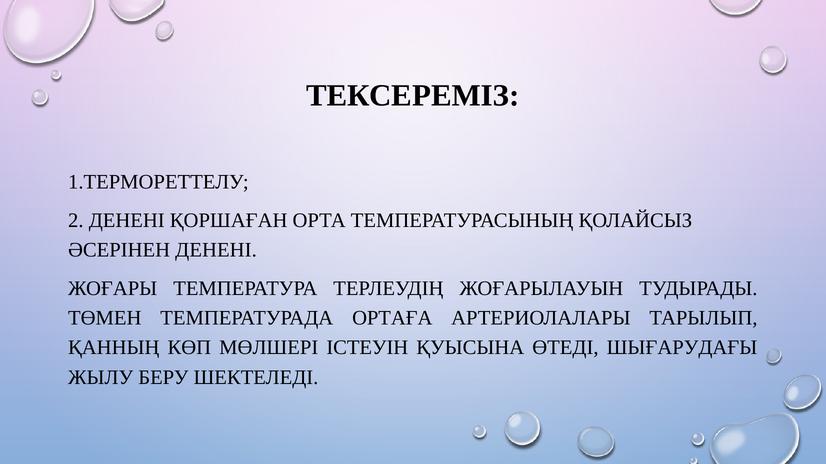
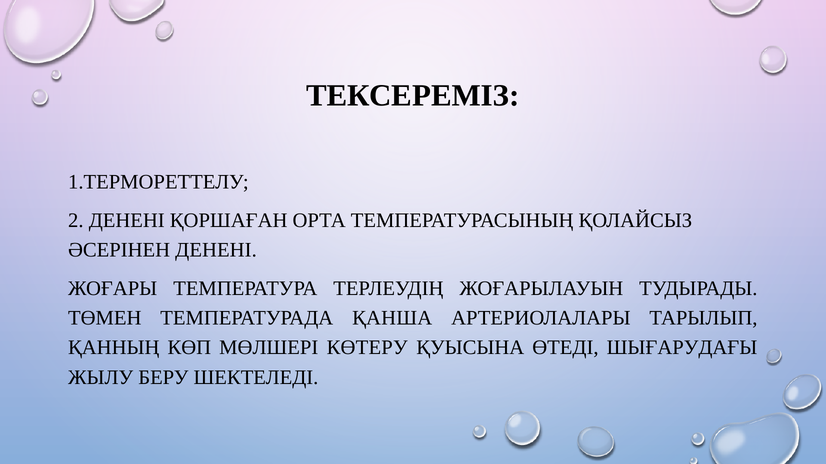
ОРТАҒА: ОРТАҒА -> ҚАНША
ІСТЕУІН: ІСТЕУІН -> КӨТЕРУ
